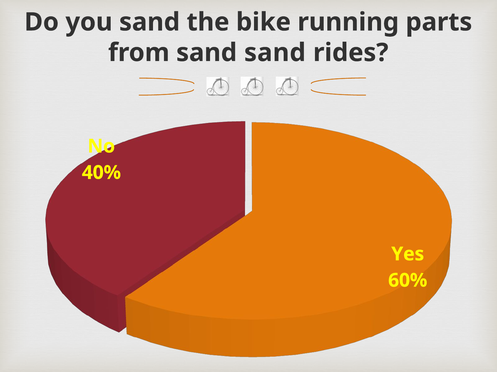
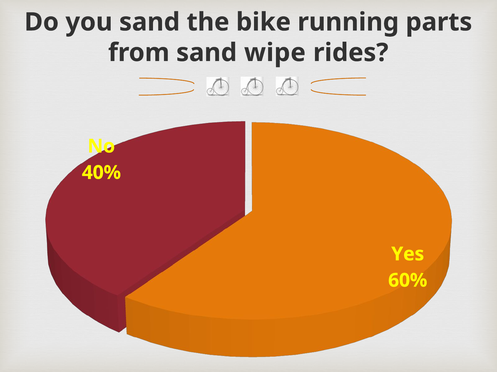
sand sand: sand -> wipe
